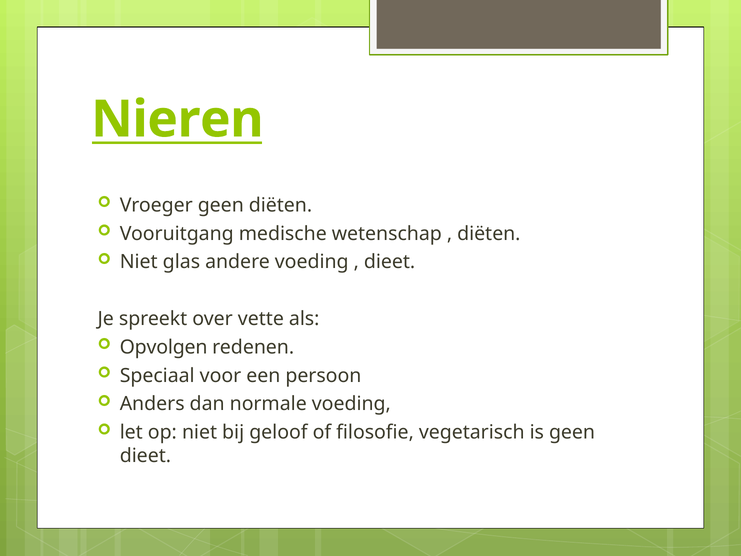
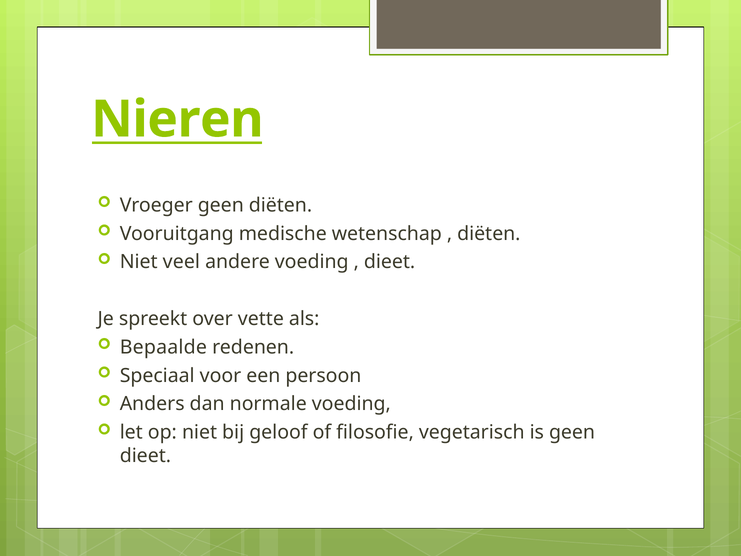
glas: glas -> veel
Opvolgen: Opvolgen -> Bepaalde
